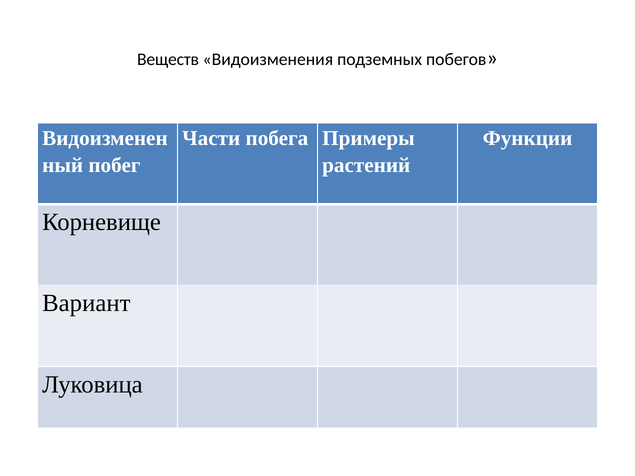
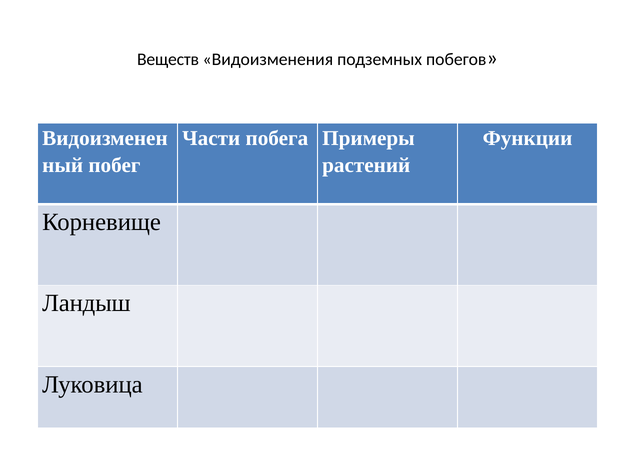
Вариант: Вариант -> Ландыш
